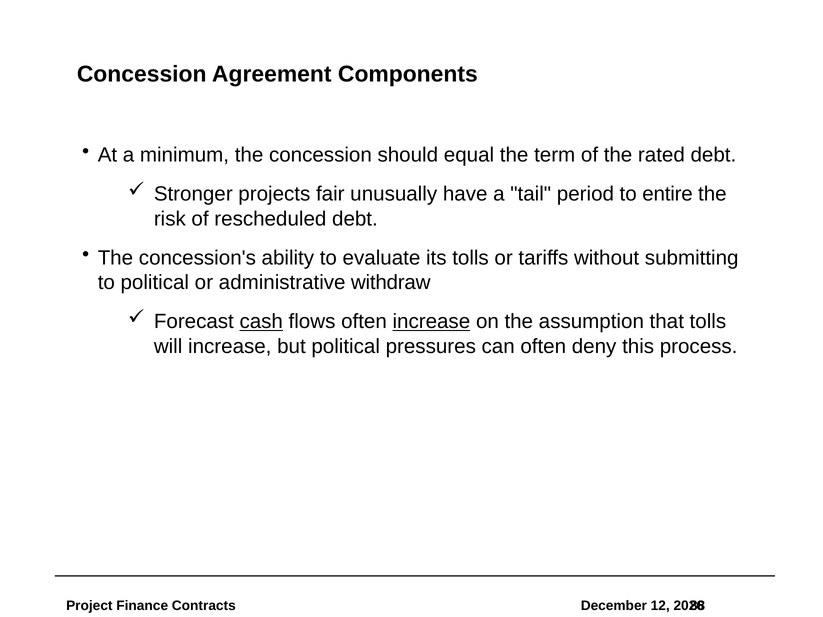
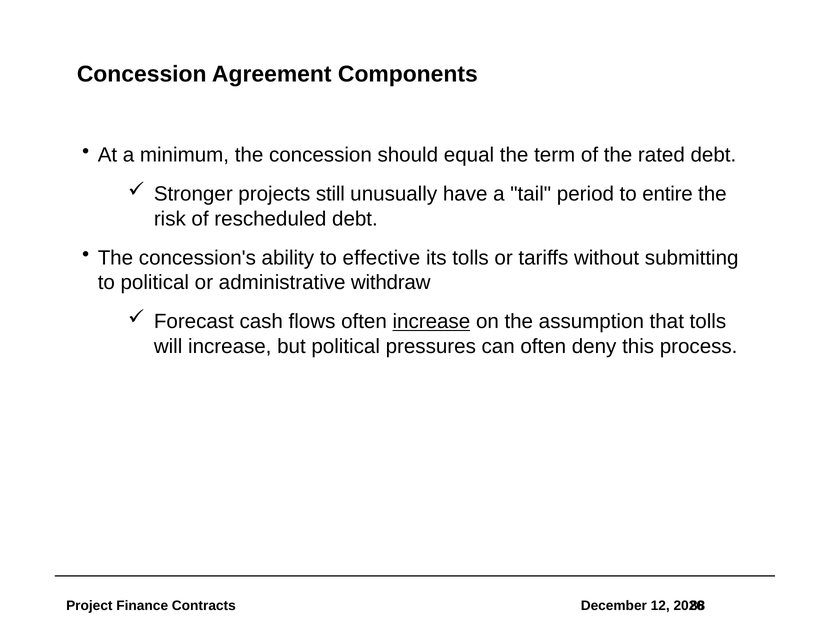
fair: fair -> still
evaluate: evaluate -> effective
cash underline: present -> none
